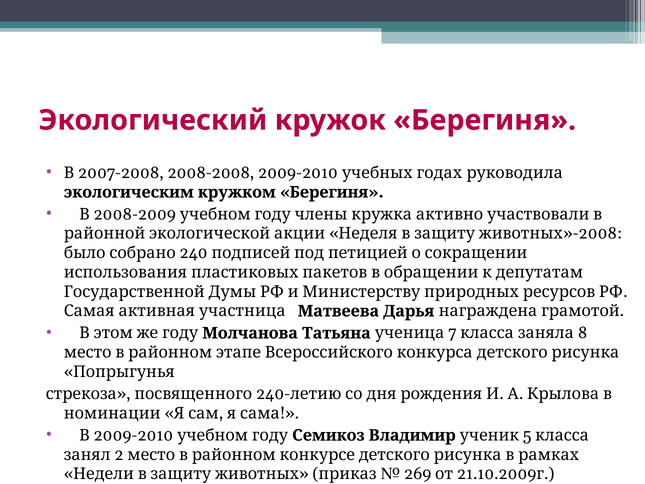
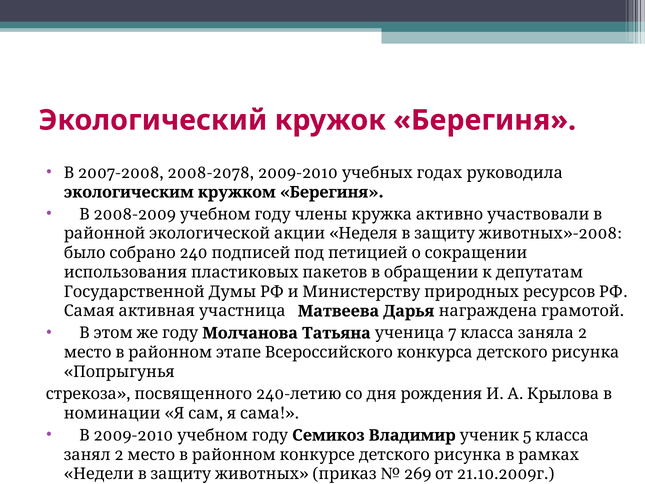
2008-2008: 2008-2008 -> 2008-2078
7 8: 8 -> 2
